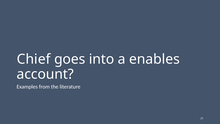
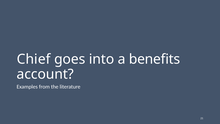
enables: enables -> benefits
